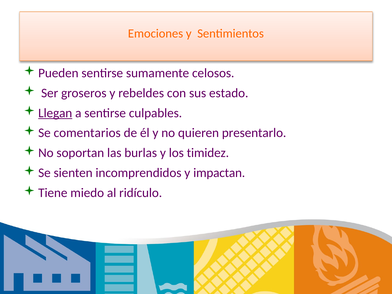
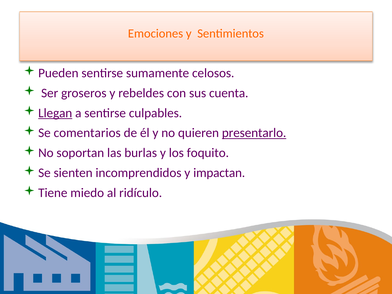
estado: estado -> cuenta
presentarlo underline: none -> present
timidez: timidez -> foquito
